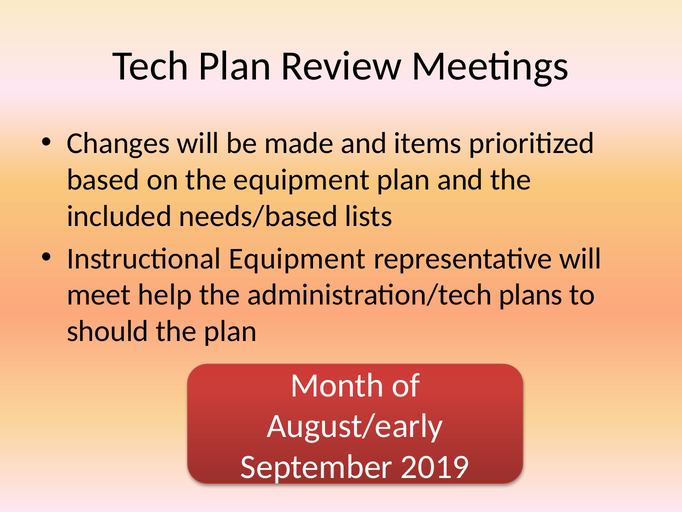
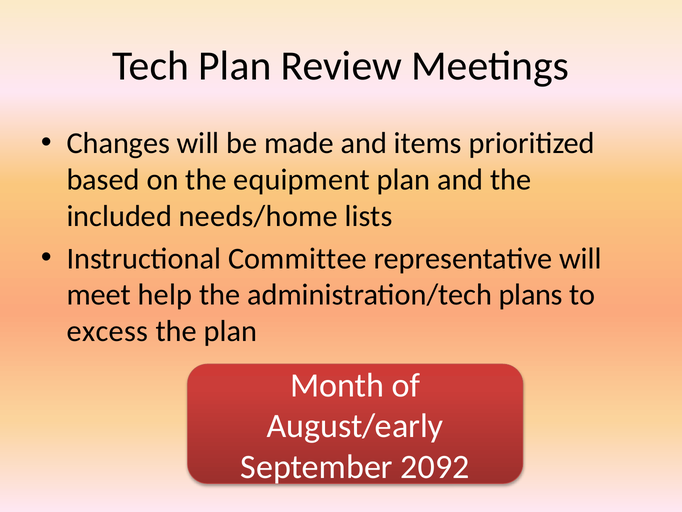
needs/based: needs/based -> needs/home
Instructional Equipment: Equipment -> Committee
should: should -> excess
2019: 2019 -> 2092
